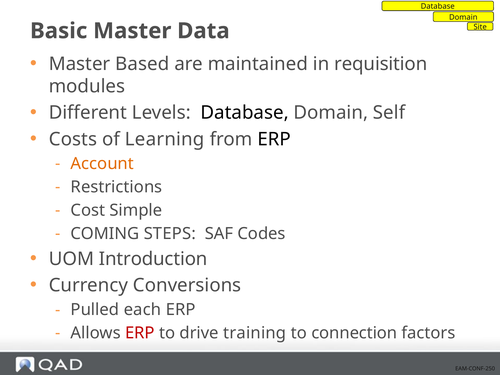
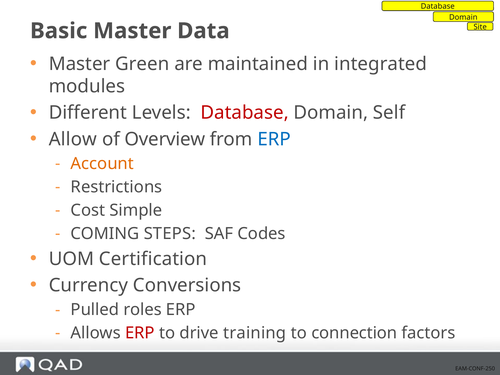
Based: Based -> Green
requisition: requisition -> integrated
Database at (245, 113) colour: black -> red
Costs: Costs -> Allow
Learning: Learning -> Overview
ERP at (274, 139) colour: black -> blue
Introduction: Introduction -> Certification
each: each -> roles
